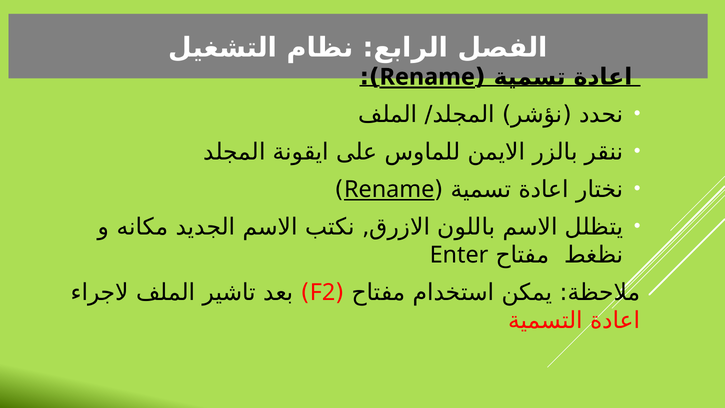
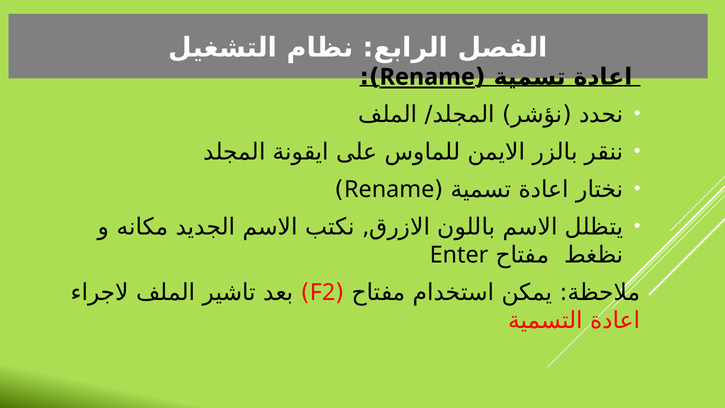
Rename at (389, 189) underline: present -> none
